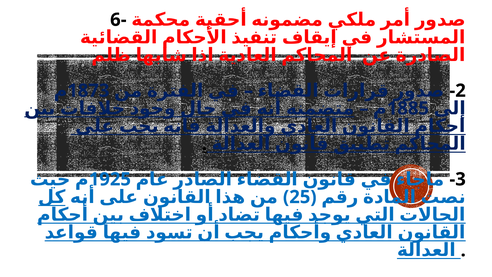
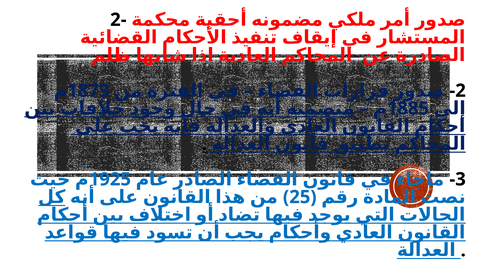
6-: 6- -> 2-
